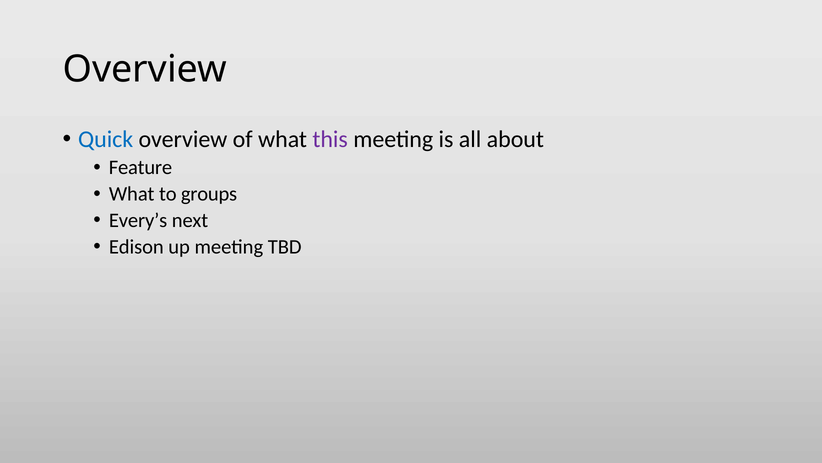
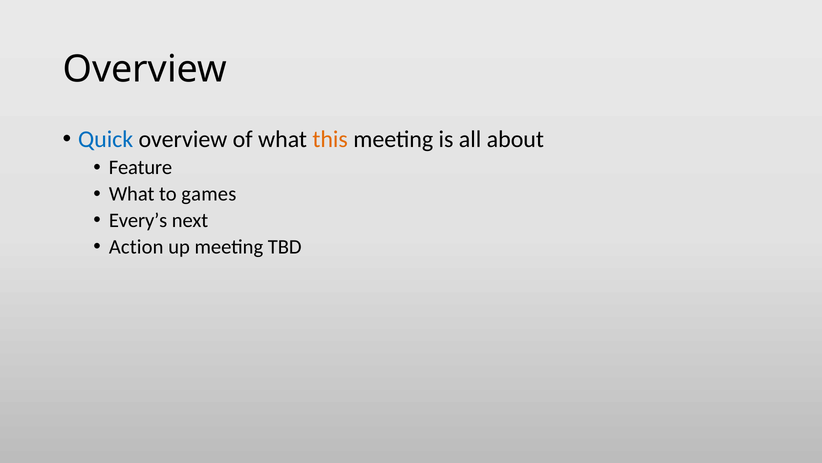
this colour: purple -> orange
groups: groups -> games
Edison: Edison -> Action
